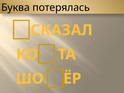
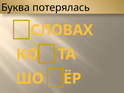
СКАЗАЛ: СКАЗАЛ -> СЛОВАХ
